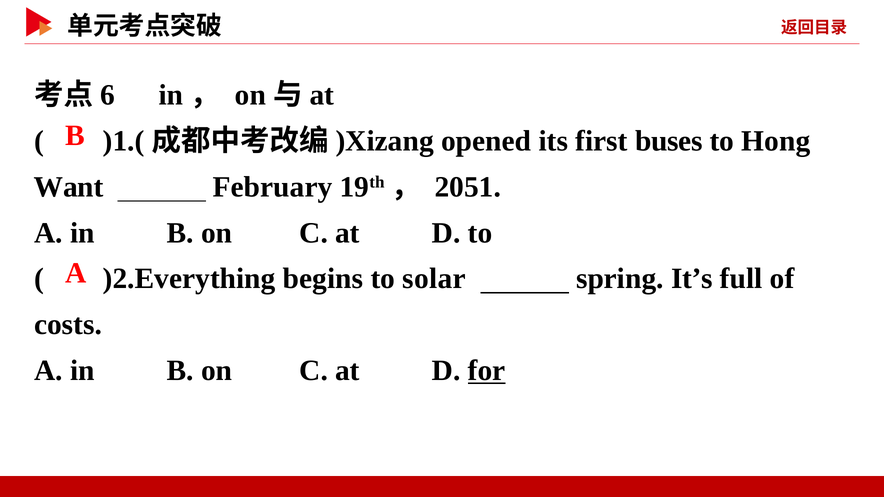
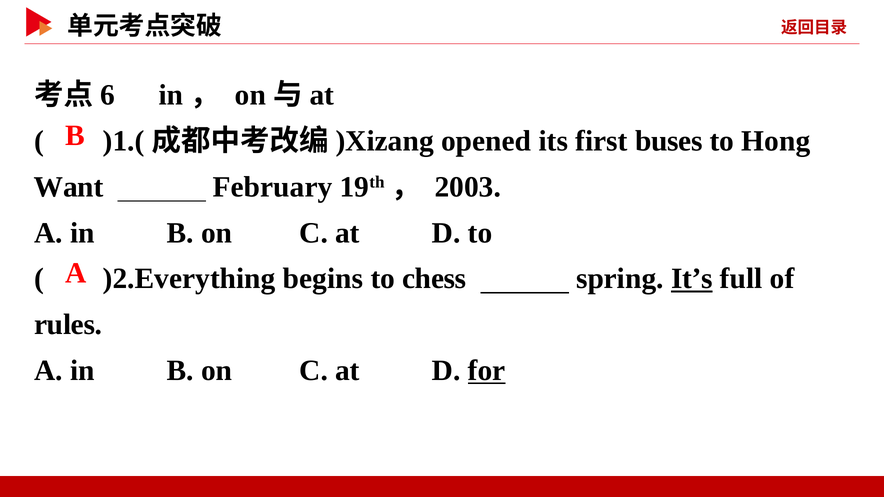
2051: 2051 -> 2003
solar: solar -> chess
It’s underline: none -> present
costs: costs -> rules
